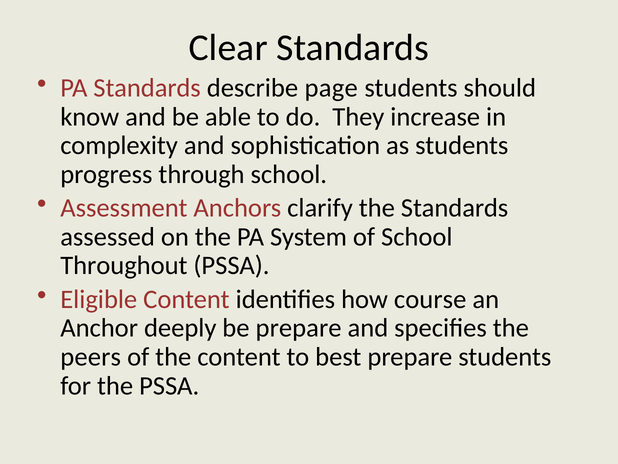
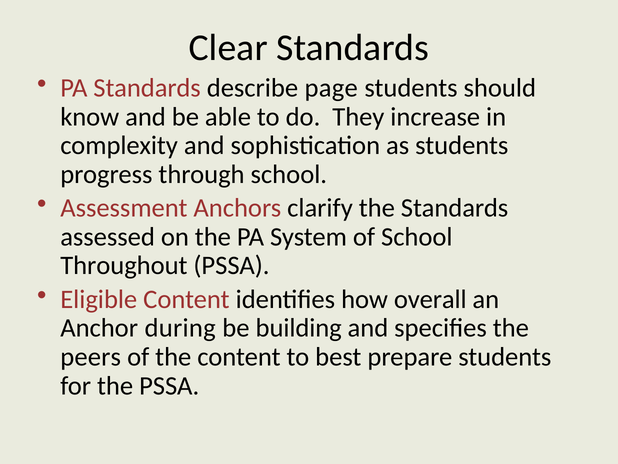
course: course -> overall
deeply: deeply -> during
be prepare: prepare -> building
